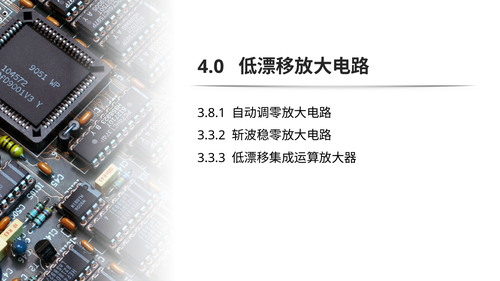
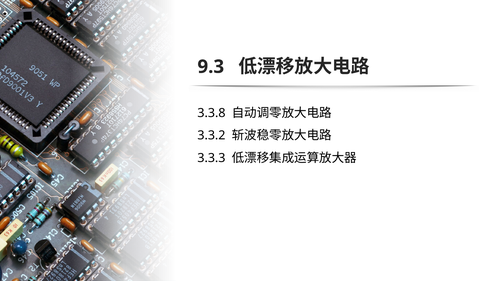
4.0: 4.0 -> 9.3
3.8.1: 3.8.1 -> 3.3.8
